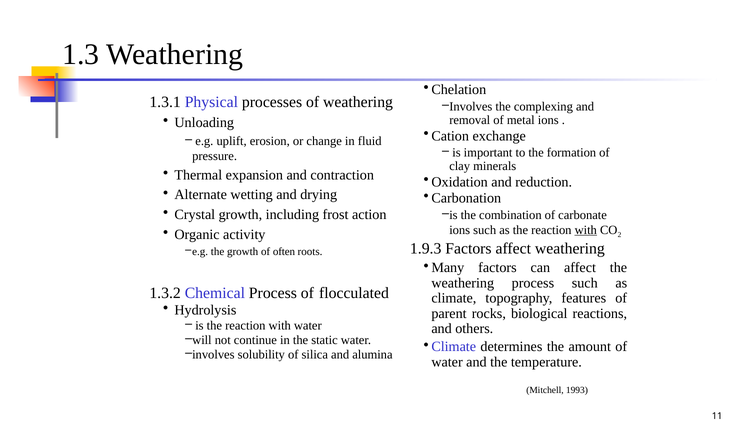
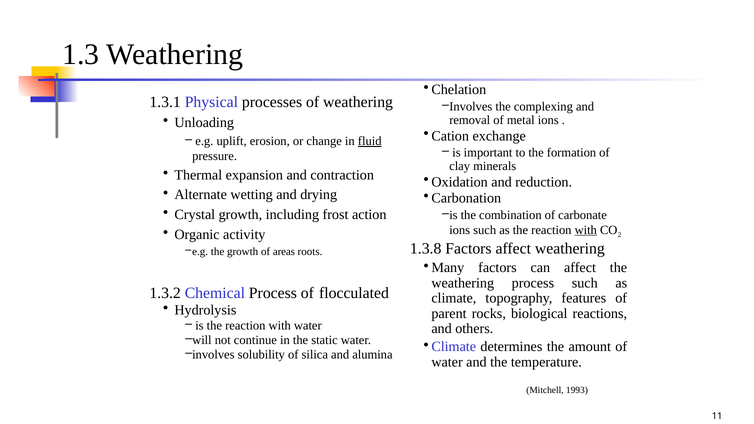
fluid underline: none -> present
1.9.3: 1.9.3 -> 1.3.8
often: often -> areas
